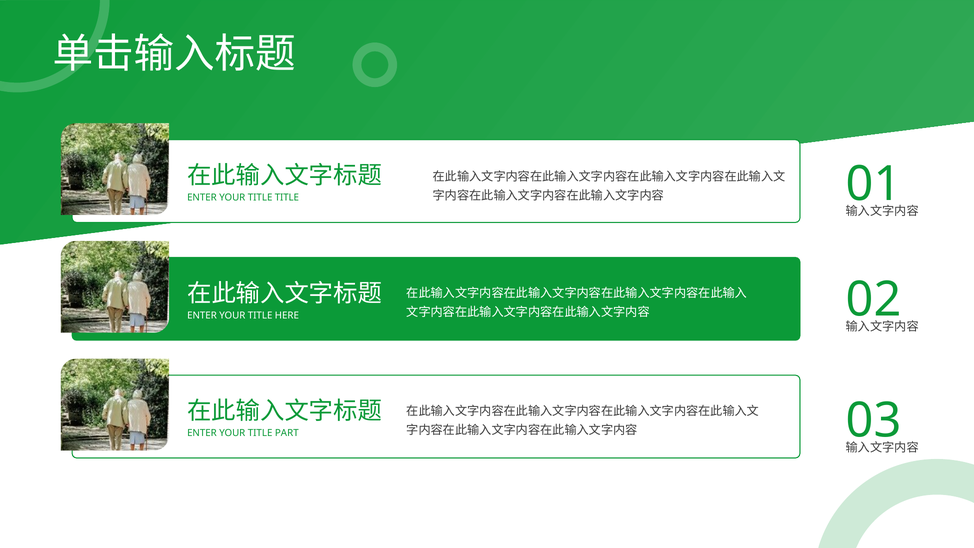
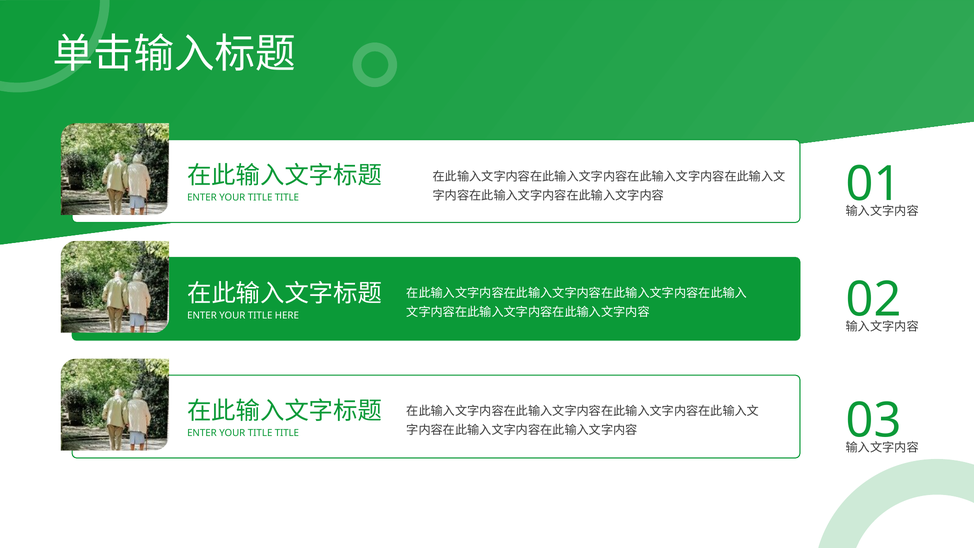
PART at (287, 433): PART -> TITLE
